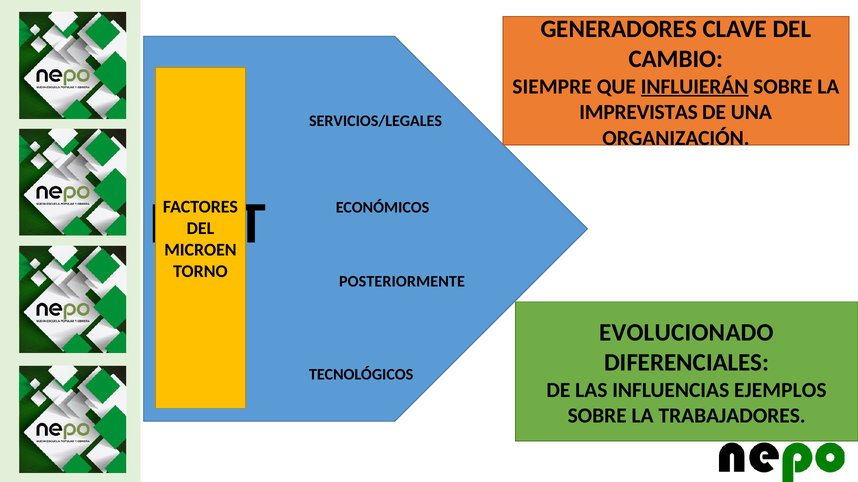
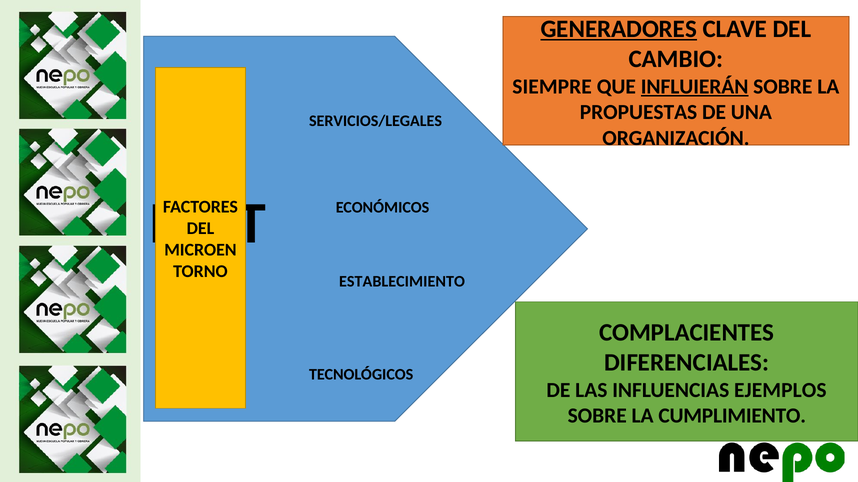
GENERADORES underline: none -> present
IMPREVISTAS: IMPREVISTAS -> PROPUESTAS
POSTERIORMENTE: POSTERIORMENTE -> ESTABLECIMIENTO
EVOLUCIONADO: EVOLUCIONADO -> COMPLACIENTES
TRABAJADORES: TRABAJADORES -> CUMPLIMIENTO
